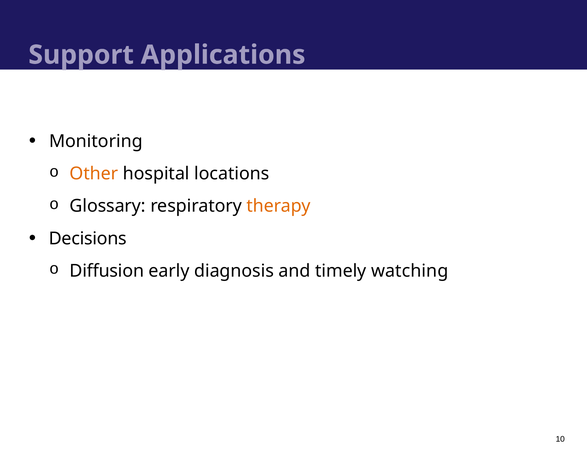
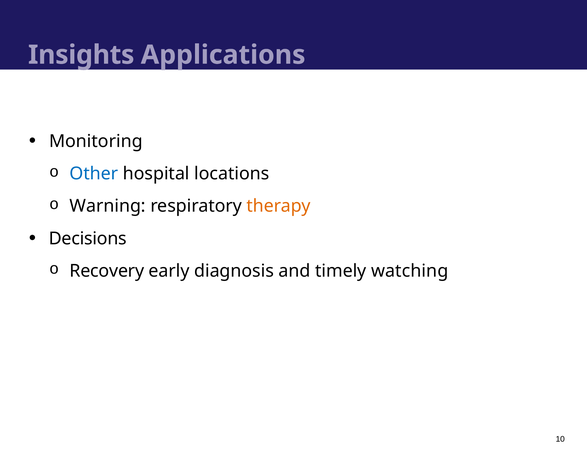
Support: Support -> Insights
Other colour: orange -> blue
Glossary: Glossary -> Warning
Diffusion: Diffusion -> Recovery
